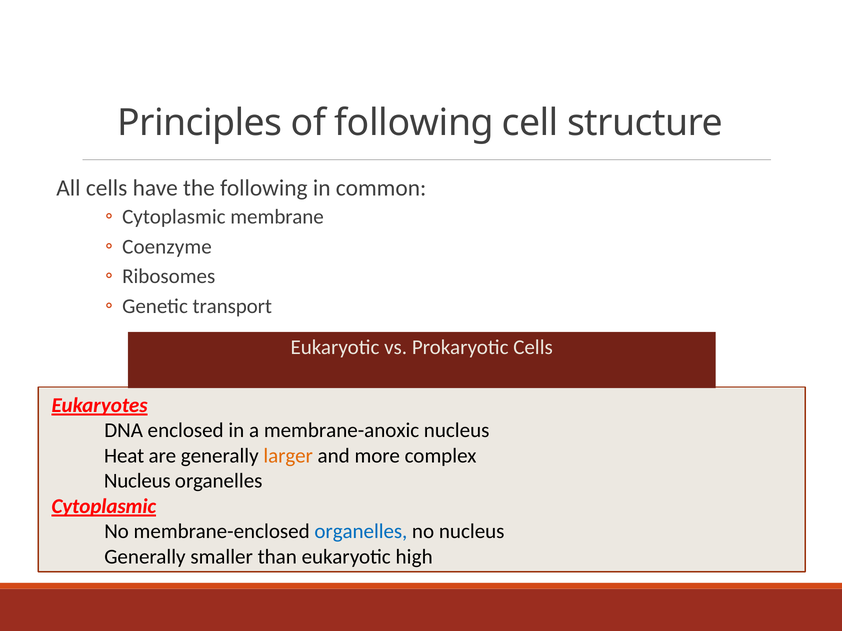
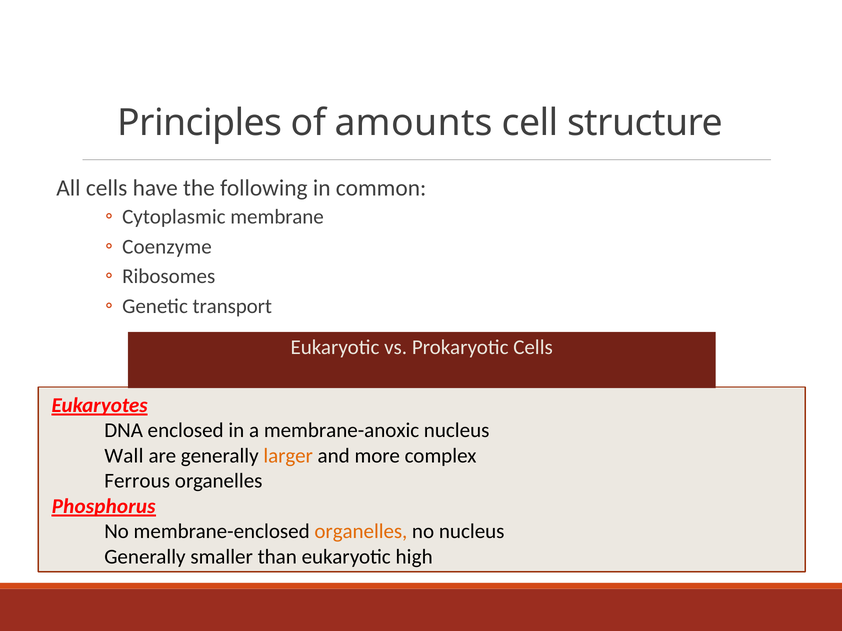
of following: following -> amounts
Heat: Heat -> Wall
Nucleus at (137, 481): Nucleus -> Ferrous
Cytoplasmic at (104, 507): Cytoplasmic -> Phosphorus
organelles at (361, 532) colour: blue -> orange
